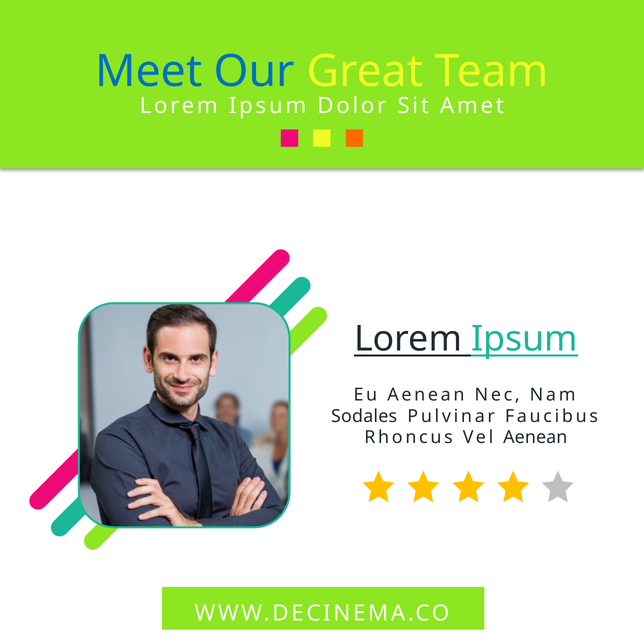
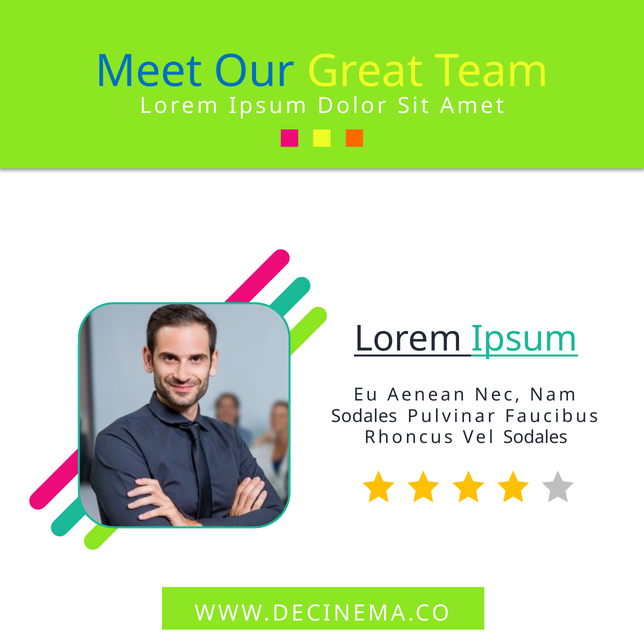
Vel Aenean: Aenean -> Sodales
